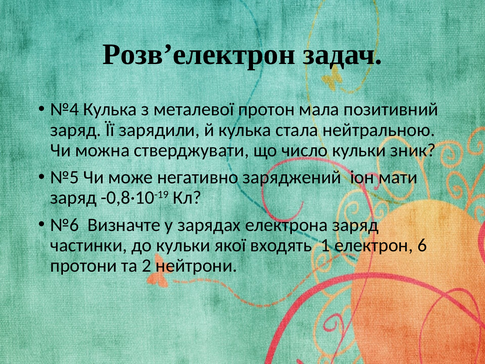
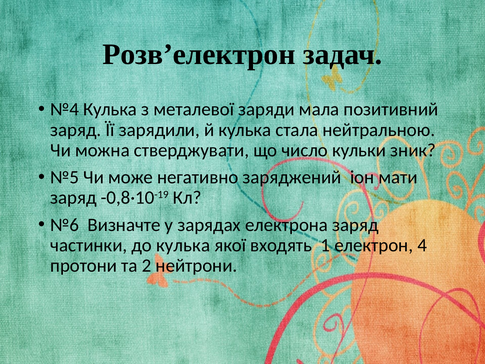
протон: протон -> заряди
до кульки: кульки -> кулька
6: 6 -> 4
